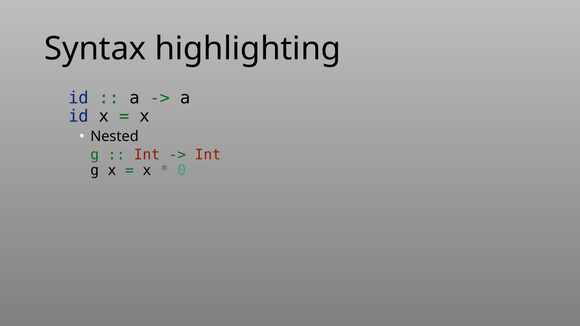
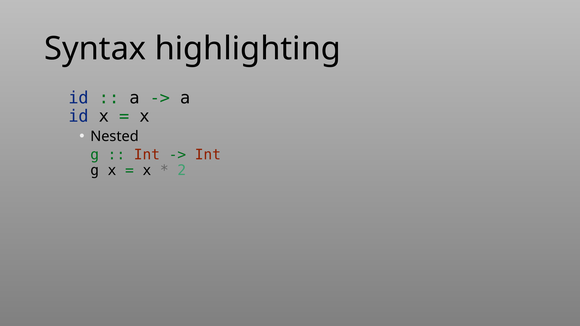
0: 0 -> 2
